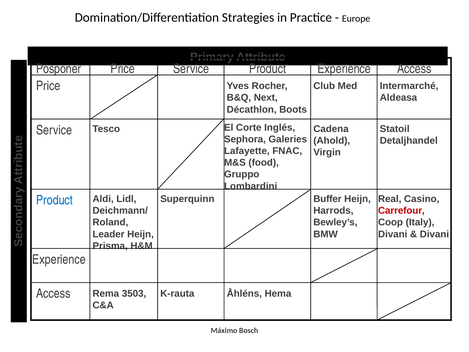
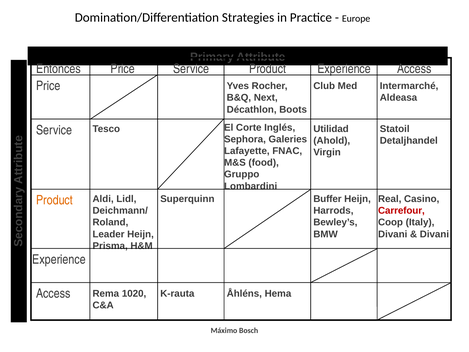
Posponer: Posponer -> Entonces
Cadena: Cadena -> Utilidad
Product at (55, 200) colour: blue -> orange
3503: 3503 -> 1020
